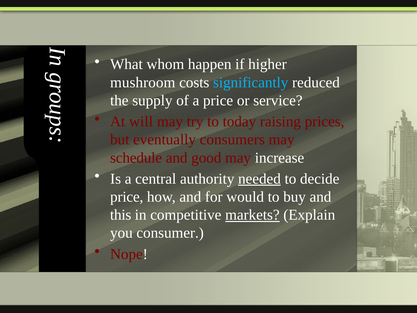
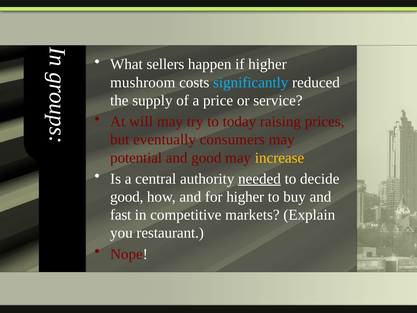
whom: whom -> sellers
schedule: schedule -> potential
increase colour: white -> yellow
price at (127, 197): price -> good
for would: would -> higher
this: this -> fast
markets underline: present -> none
consumer: consumer -> restaurant
